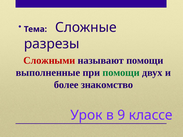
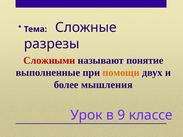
называют помощи: помощи -> понятие
помощи at (121, 73) colour: green -> orange
знакомство: знакомство -> мышления
